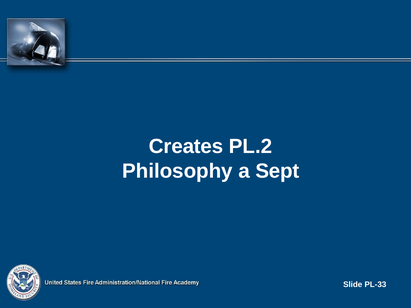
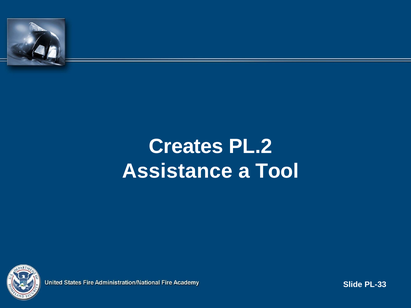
Philosophy: Philosophy -> Assistance
Sept: Sept -> Tool
